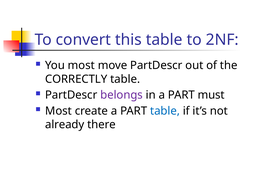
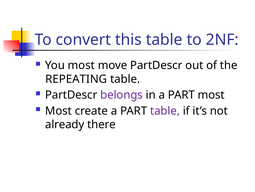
CORRECTLY: CORRECTLY -> REPEATING
PART must: must -> most
table at (165, 110) colour: blue -> purple
